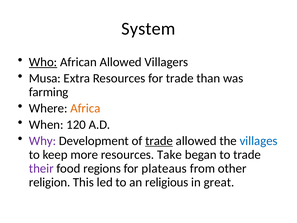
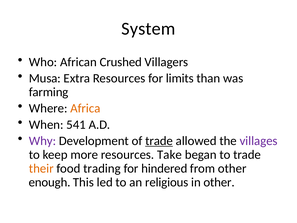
Who underline: present -> none
African Allowed: Allowed -> Crushed
for trade: trade -> limits
120: 120 -> 541
villages colour: blue -> purple
their colour: purple -> orange
regions: regions -> trading
plateaus: plateaus -> hindered
religion: religion -> enough
in great: great -> other
